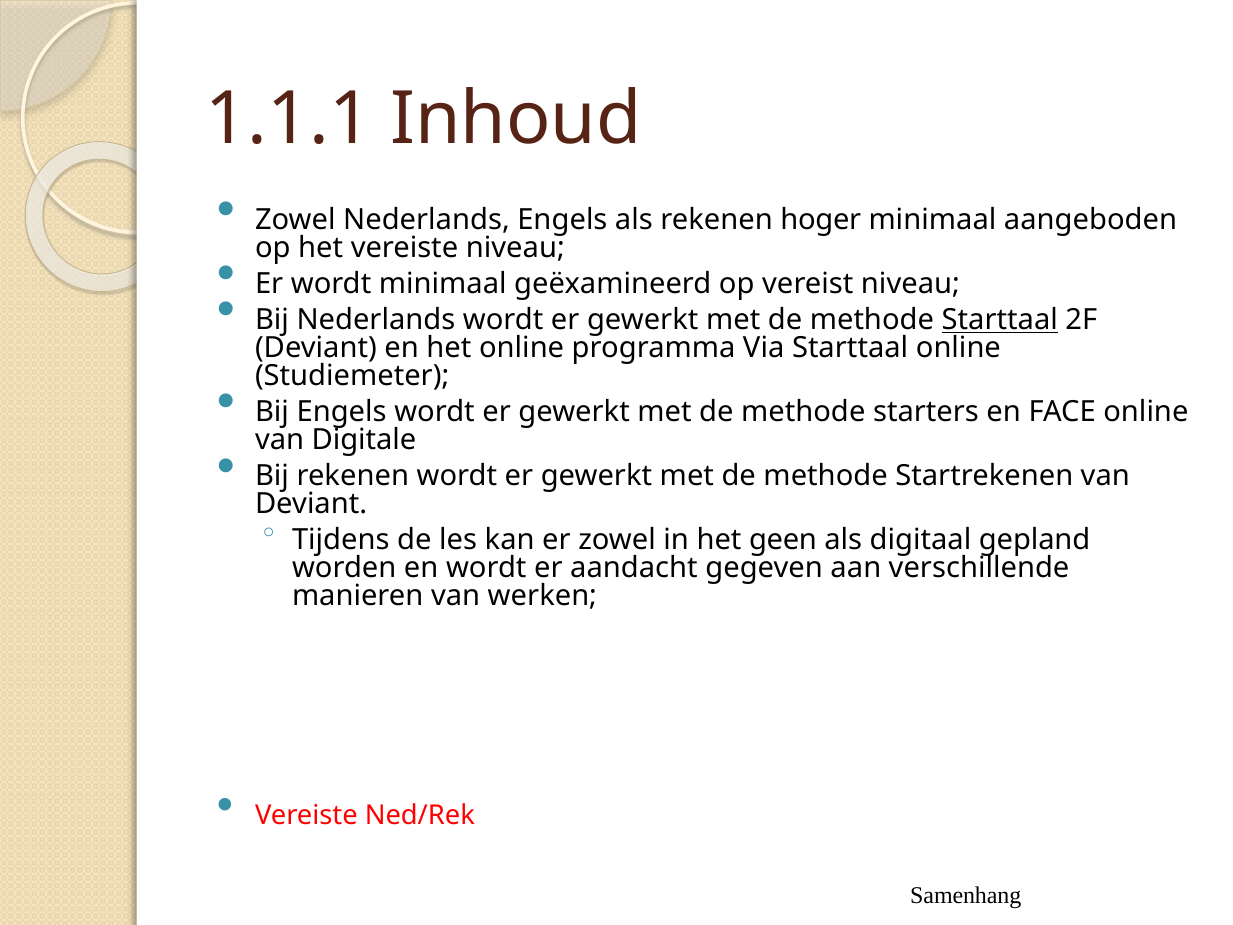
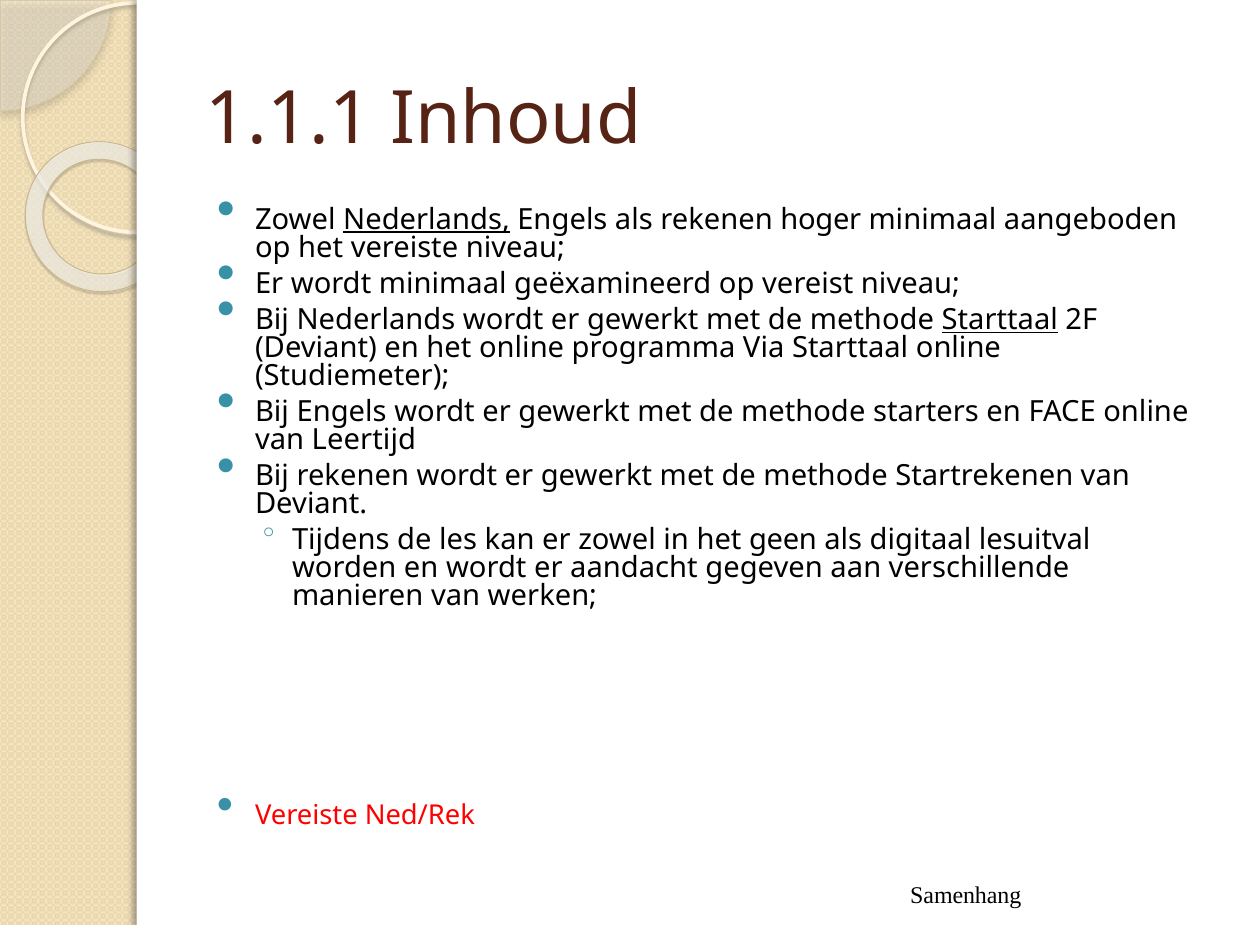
Nederlands at (427, 220) underline: none -> present
Digitale: Digitale -> Leertijd
gepland: gepland -> lesuitval
